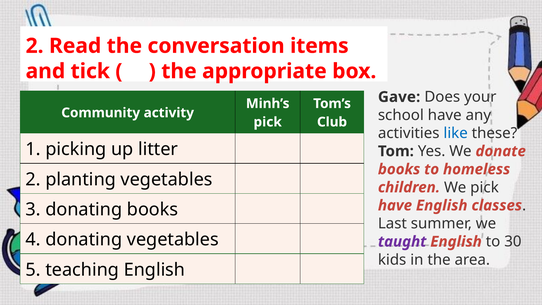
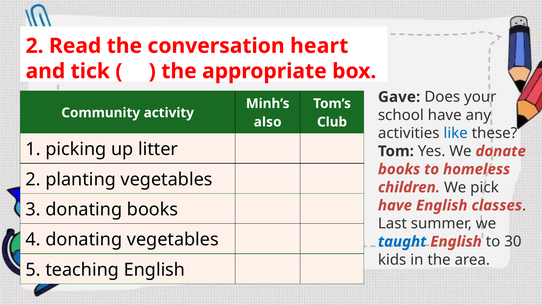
items: items -> heart
pick at (268, 122): pick -> also
taught colour: purple -> blue
